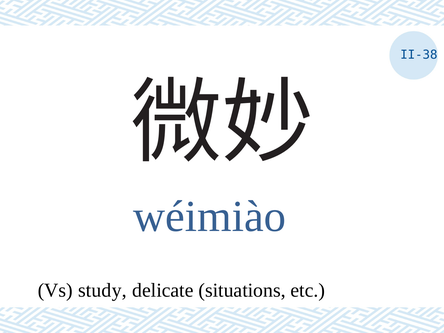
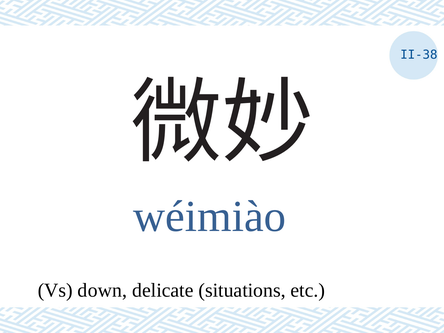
study: study -> down
